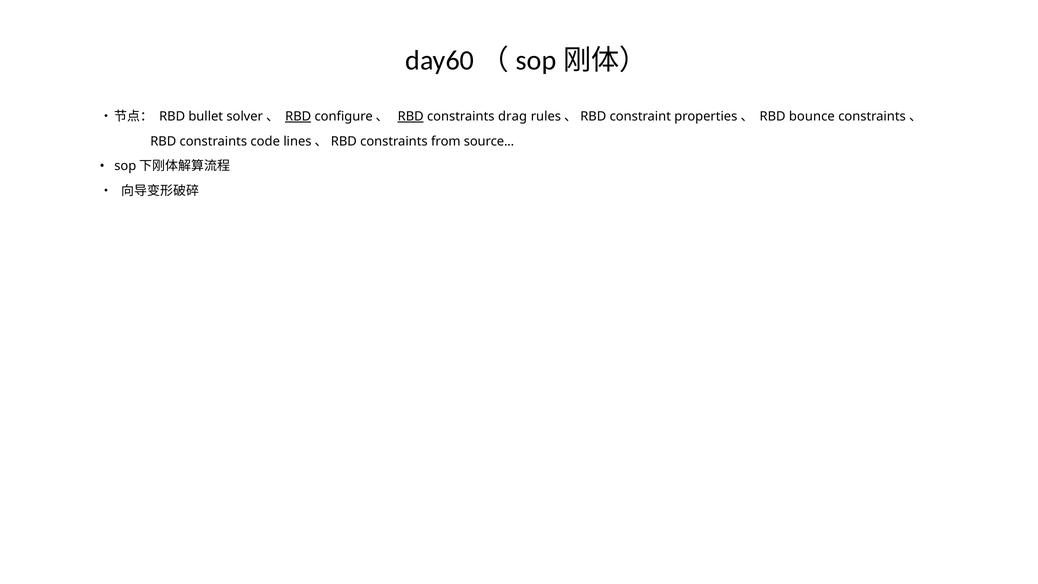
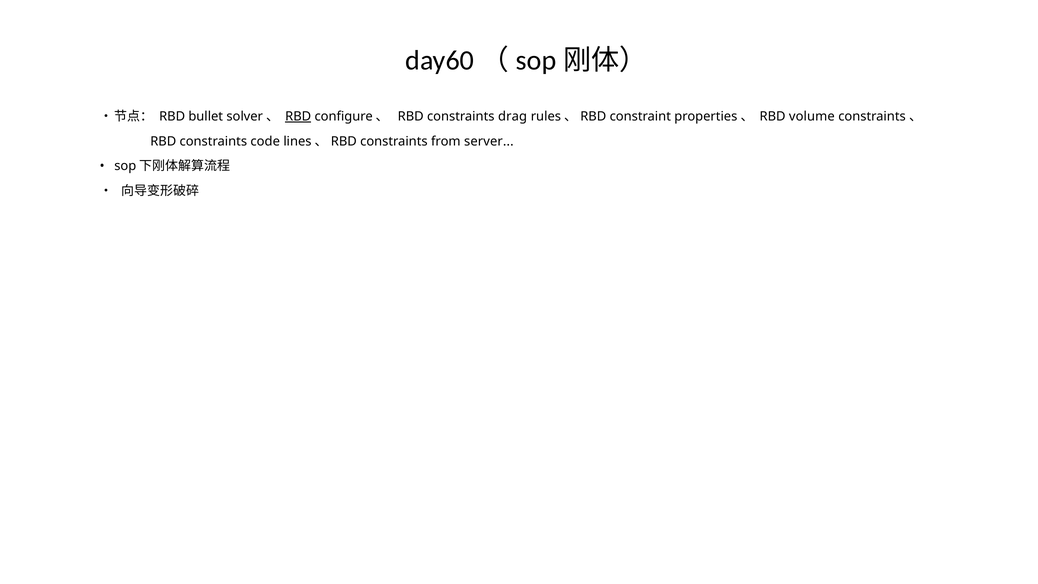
RBD at (411, 116) underline: present -> none
bounce: bounce -> volume
source: source -> server
